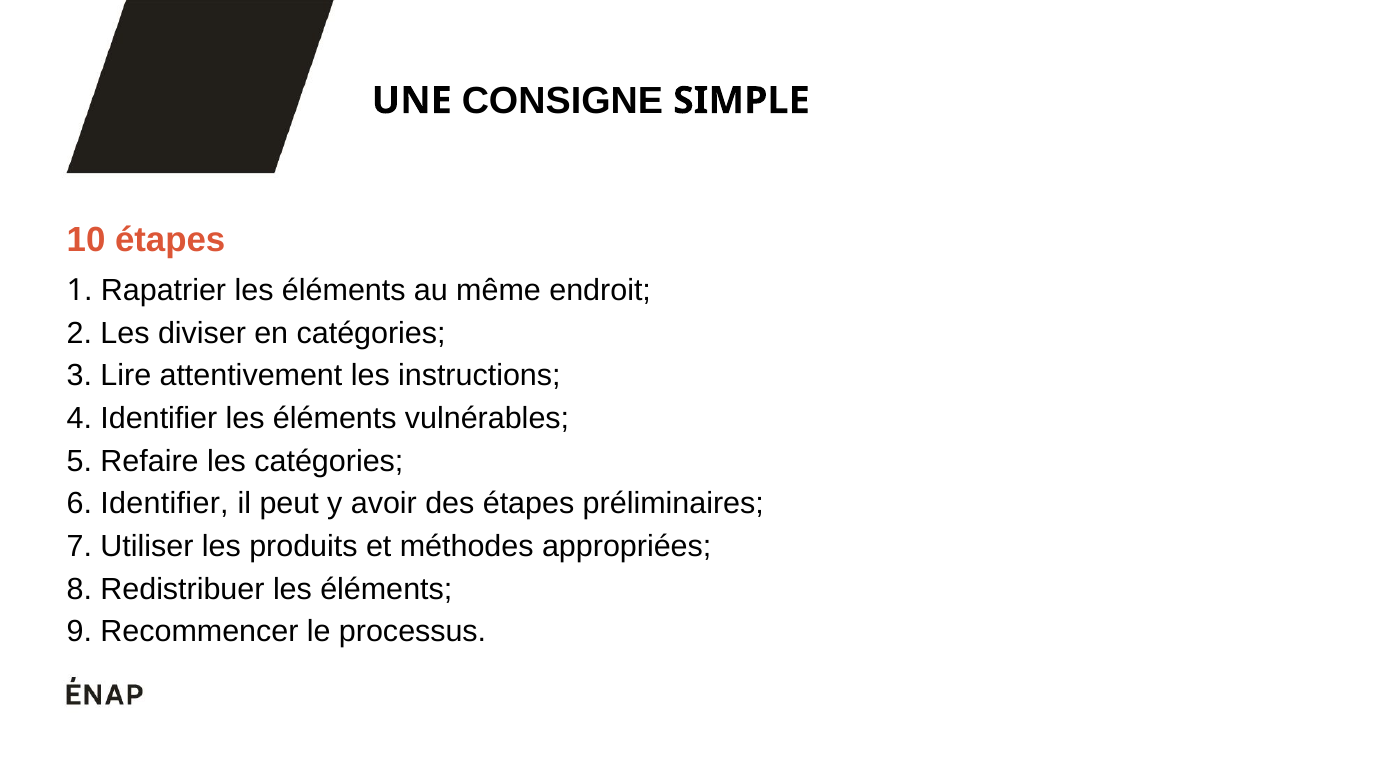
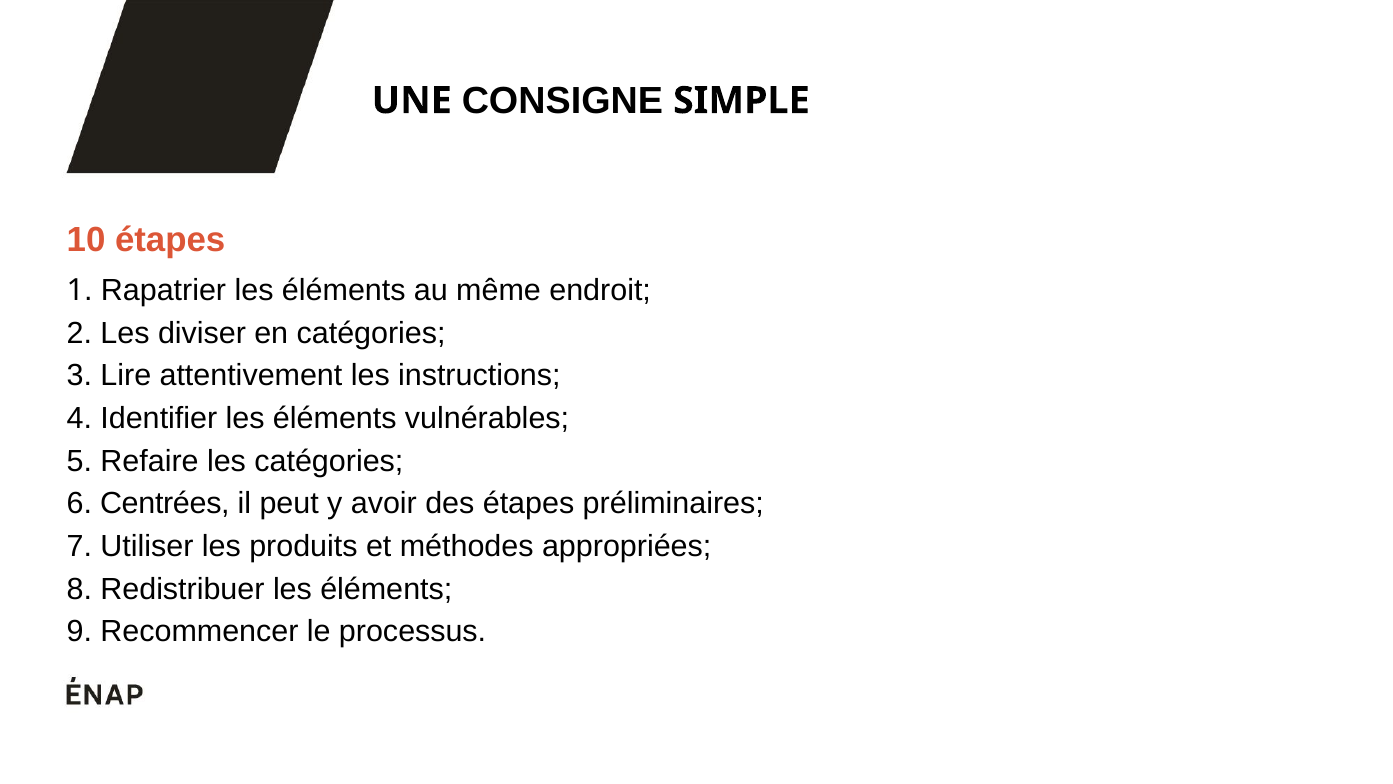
6 Identifier: Identifier -> Centrées
